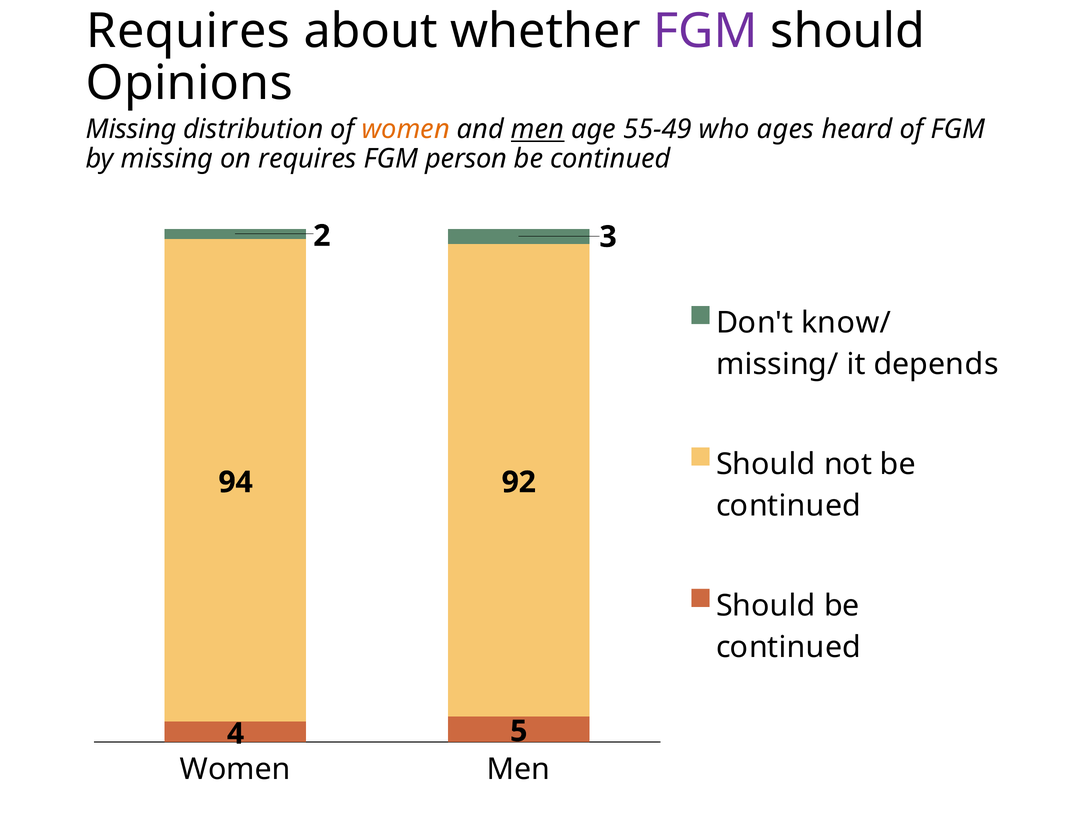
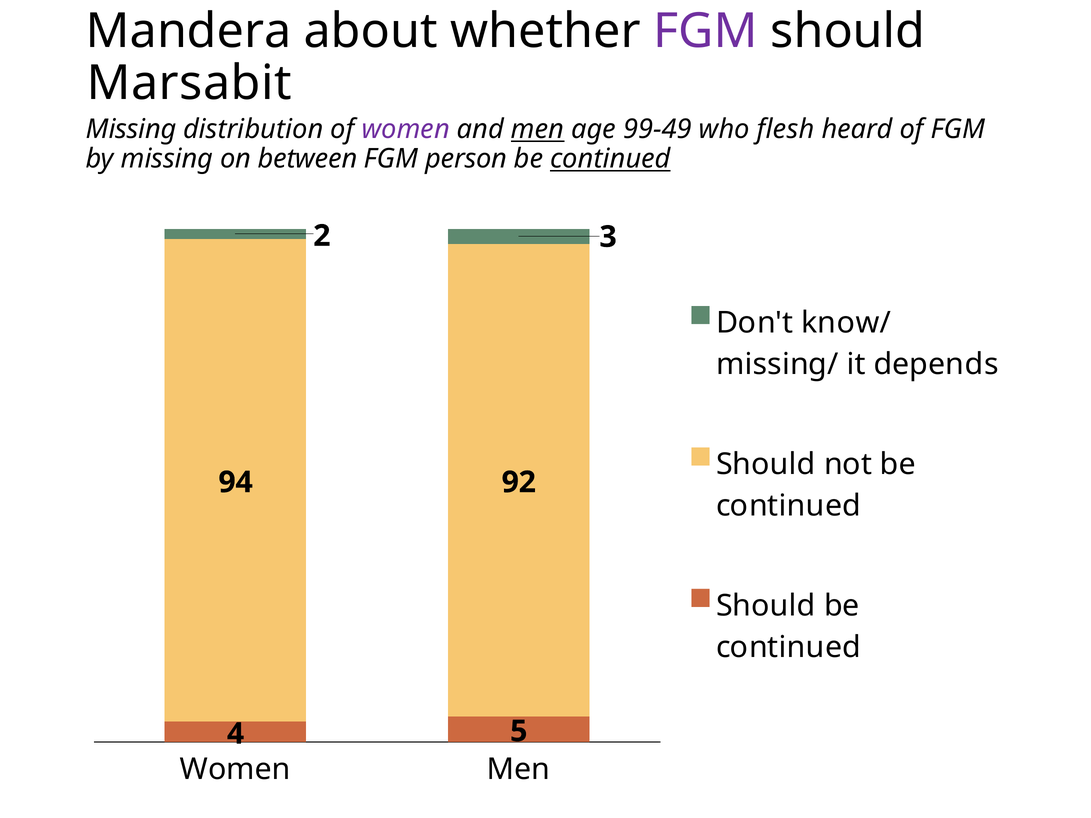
Requires at (188, 31): Requires -> Mandera
Opinions: Opinions -> Marsabit
women at (406, 129) colour: orange -> purple
55-49: 55-49 -> 99-49
ages: ages -> flesh
on requires: requires -> between
continued at (610, 159) underline: none -> present
